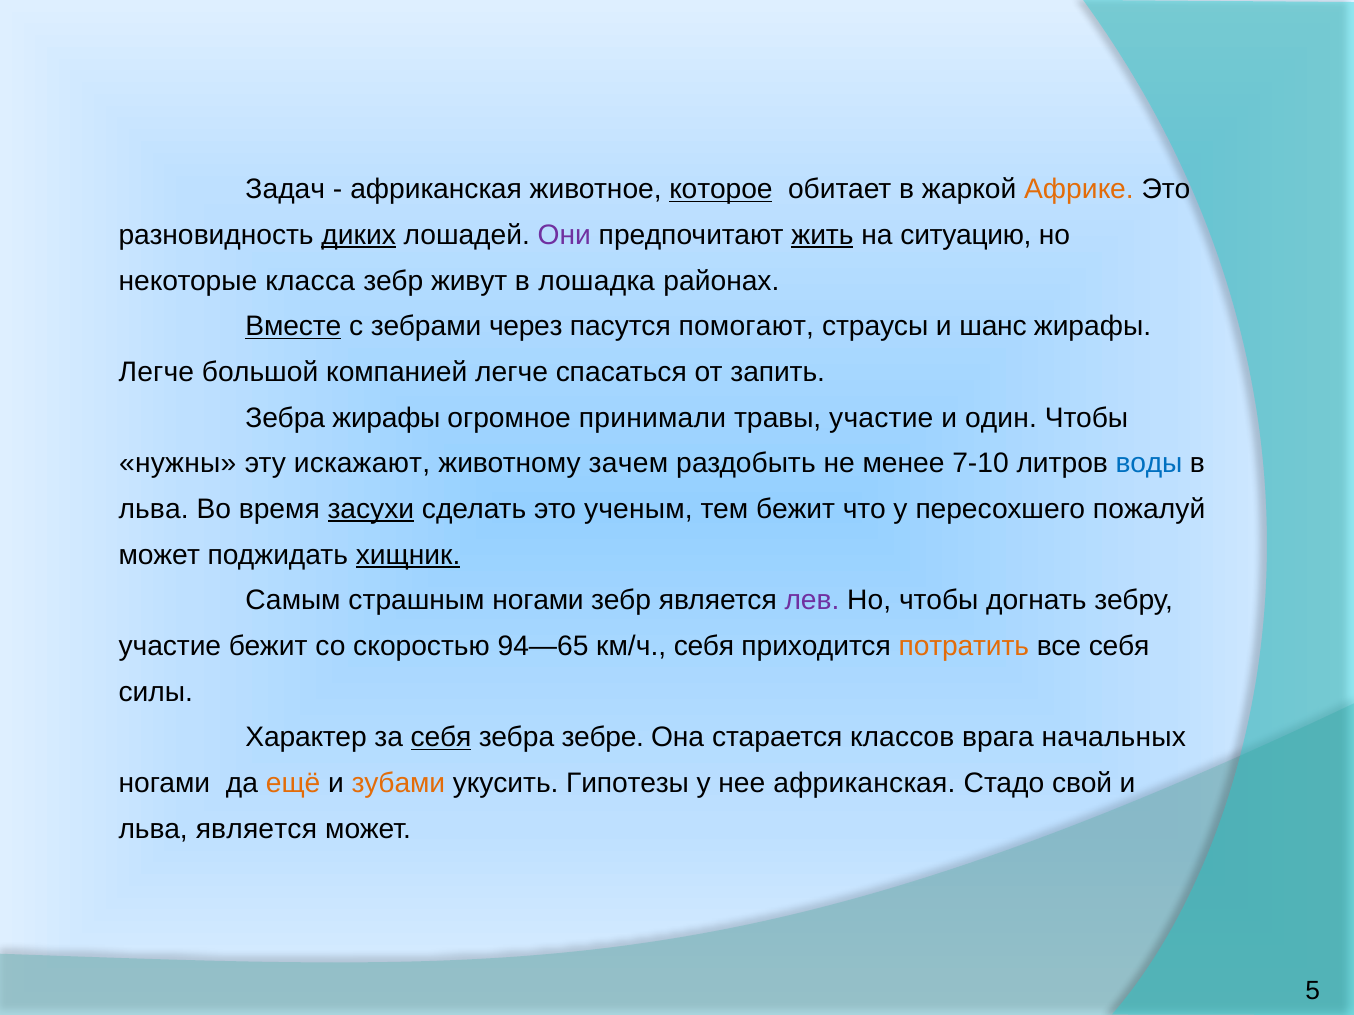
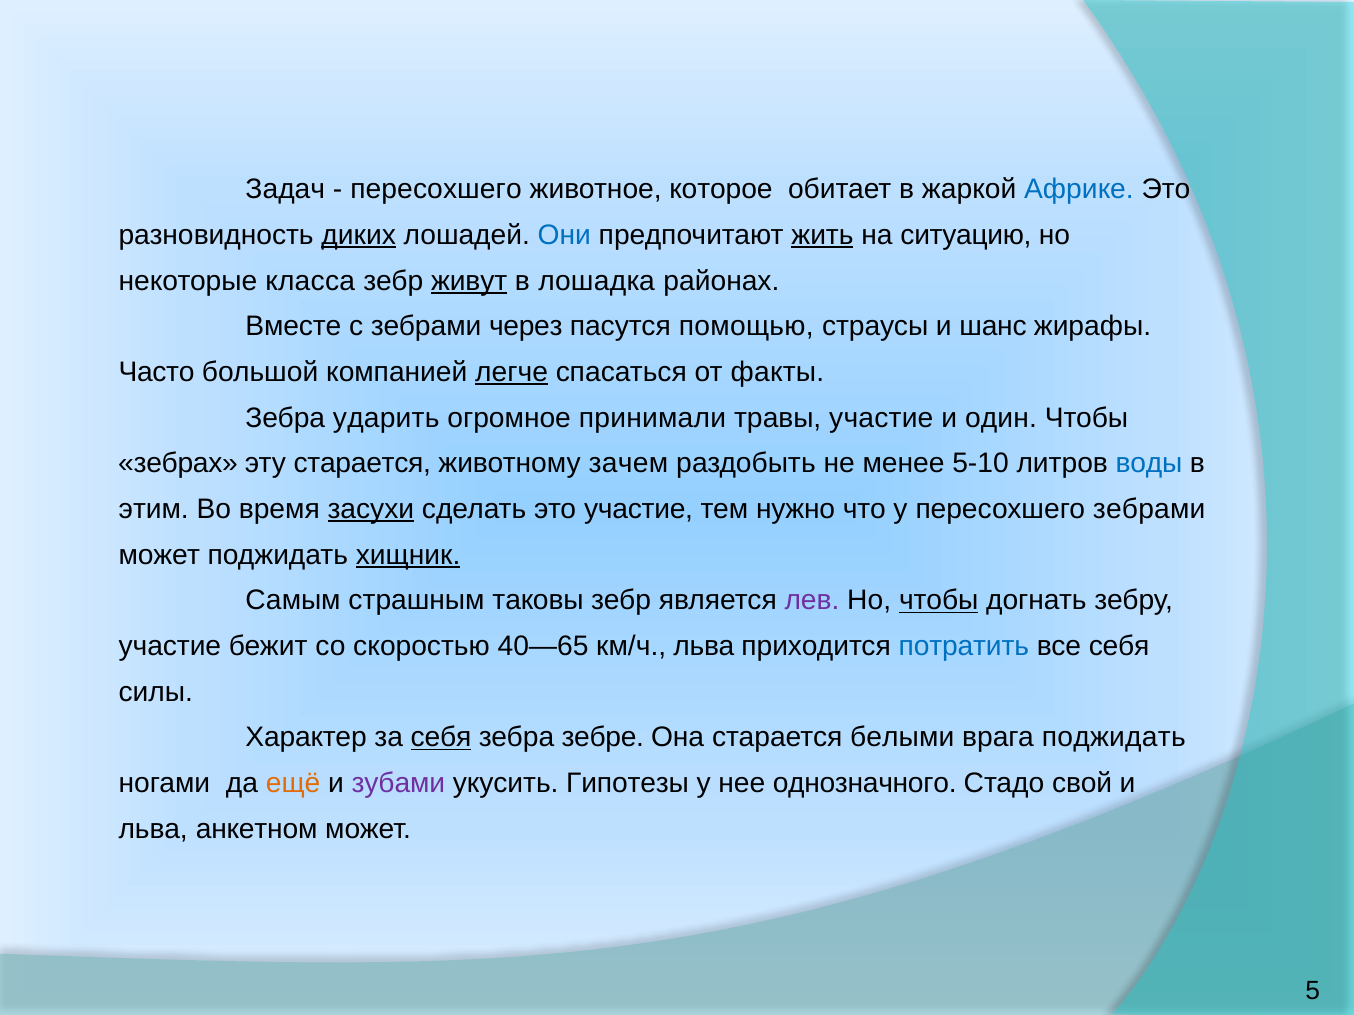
африканская at (436, 190): африканская -> пересохшего
которое underline: present -> none
Африке colour: orange -> blue
Они colour: purple -> blue
живут underline: none -> present
Вместе underline: present -> none
помогают: помогают -> помощью
Легче at (156, 372): Легче -> Часто
легче at (512, 372) underline: none -> present
запить: запить -> факты
Зебра жирафы: жирафы -> ударить
нужны: нужны -> зебрах
эту искажают: искажают -> старается
7-10: 7-10 -> 5-10
льва at (154, 509): льва -> этим
это ученым: ученым -> участие
тем бежит: бежит -> нужно
пересохшего пожалуй: пожалуй -> зебрами
страшным ногами: ногами -> таковы
чтобы at (939, 601) underline: none -> present
94—65: 94—65 -> 40—65
км/ч себя: себя -> льва
потратить colour: orange -> blue
классов: классов -> белыми
врага начальных: начальных -> поджидать
зубами colour: orange -> purple
нее африканская: африканская -> однозначного
льва является: является -> анкетном
